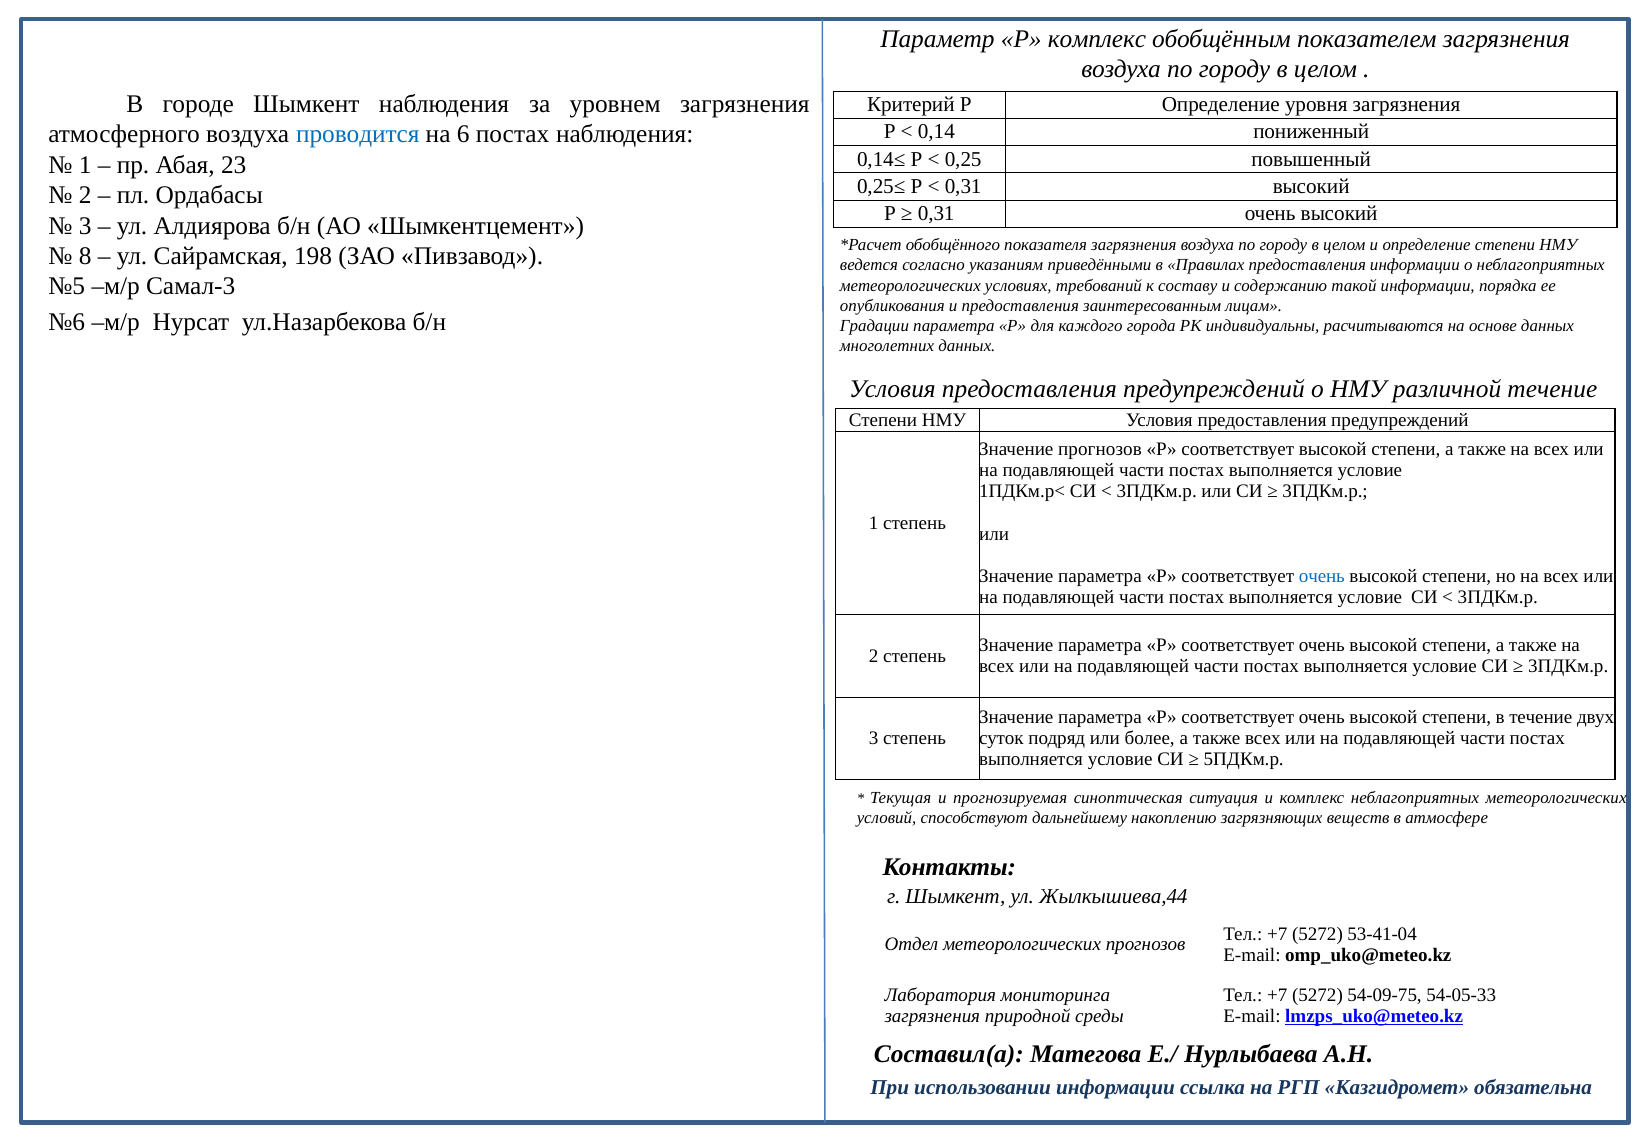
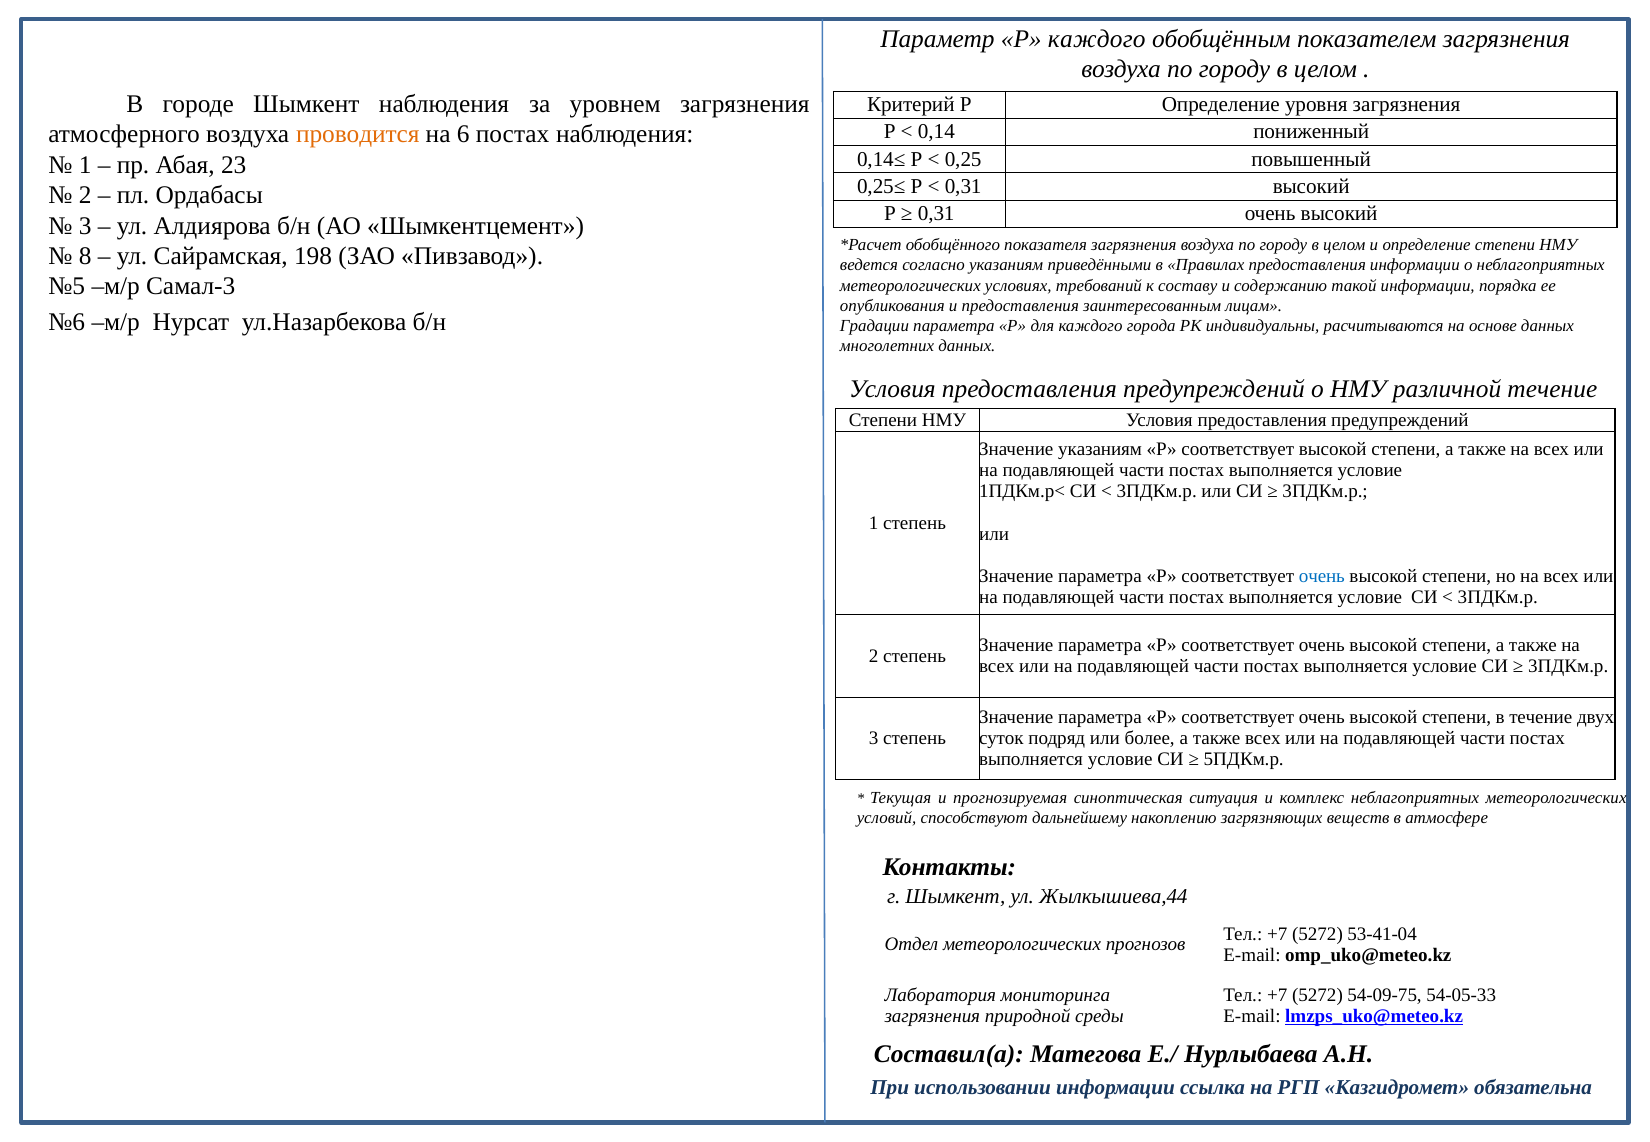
Р комплекс: комплекс -> каждого
проводится colour: blue -> orange
Значение прогнозов: прогнозов -> указаниям
